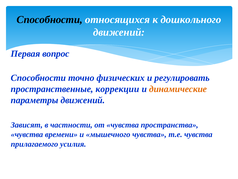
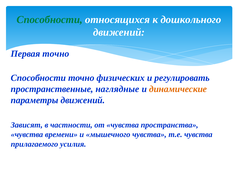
Способности at (50, 19) colour: black -> green
Первая вопрос: вопрос -> точно
коррекции: коррекции -> наглядные
